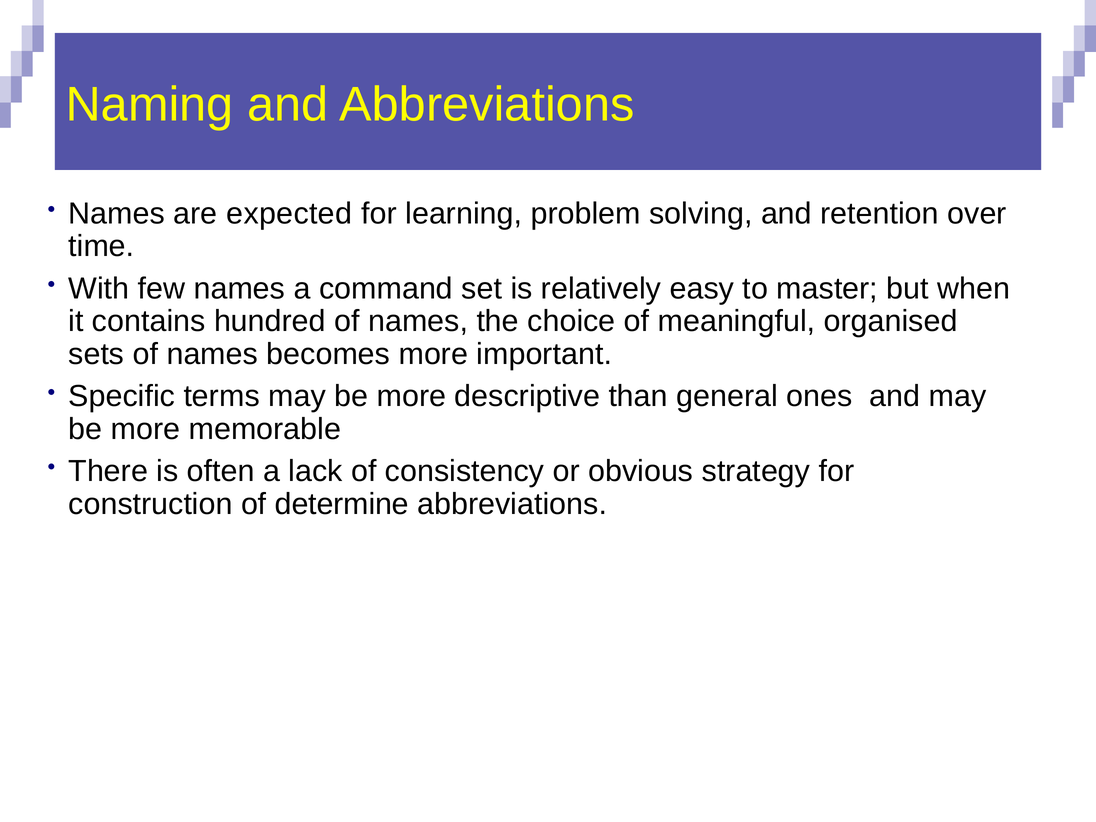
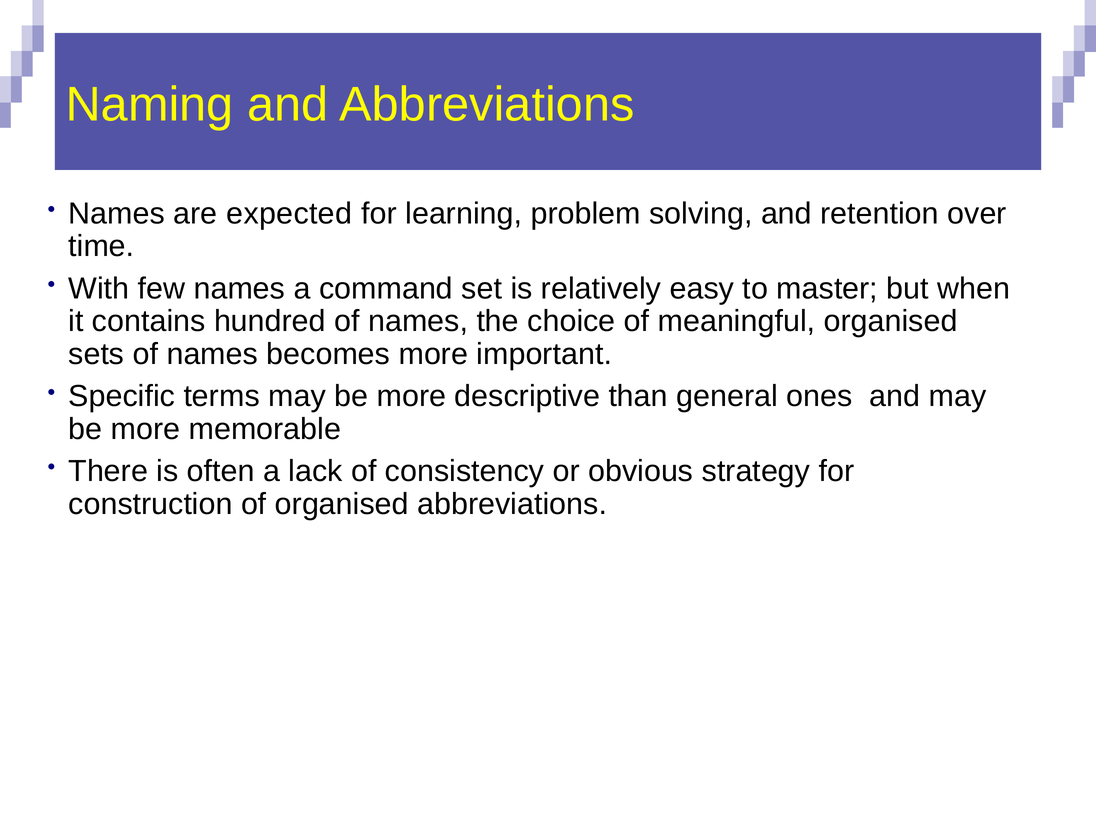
of determine: determine -> organised
